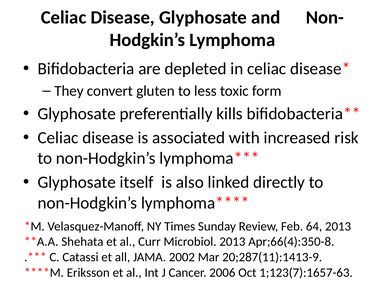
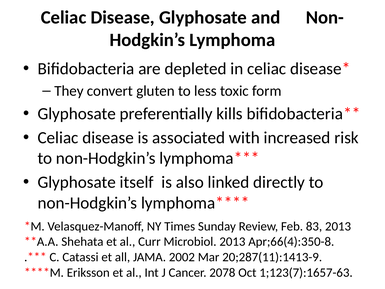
64: 64 -> 83
2006: 2006 -> 2078
